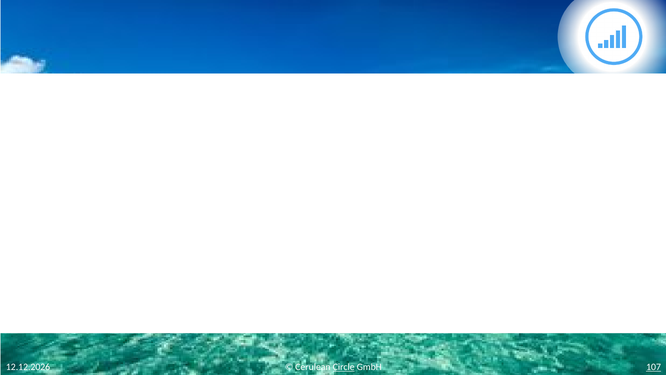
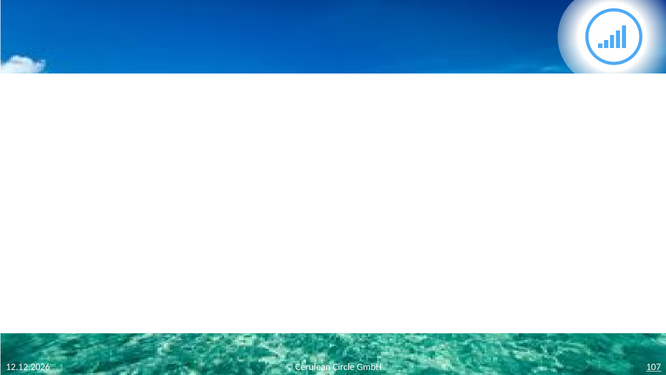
Circle underline: present -> none
